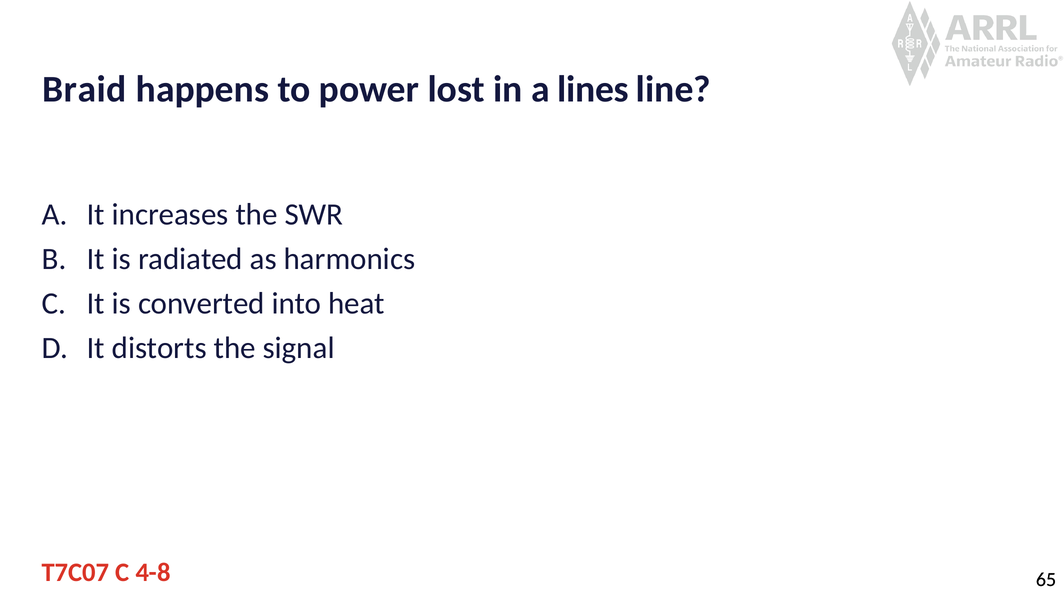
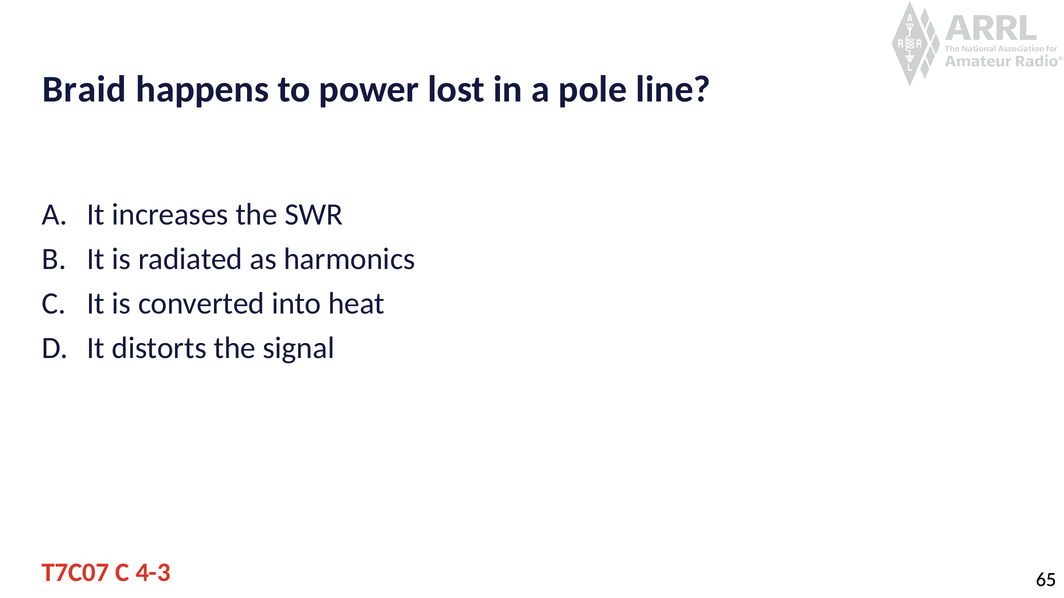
lines: lines -> pole
4-8: 4-8 -> 4-3
